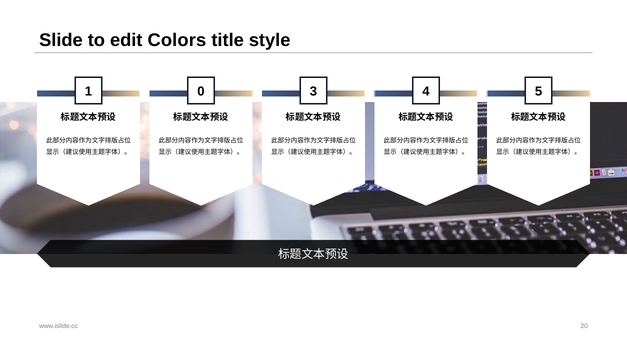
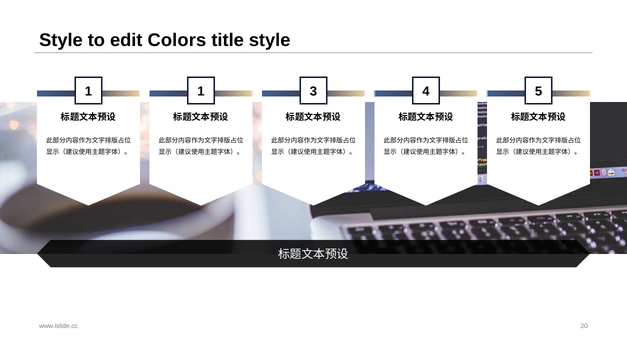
Slide at (61, 41): Slide -> Style
1 0: 0 -> 1
